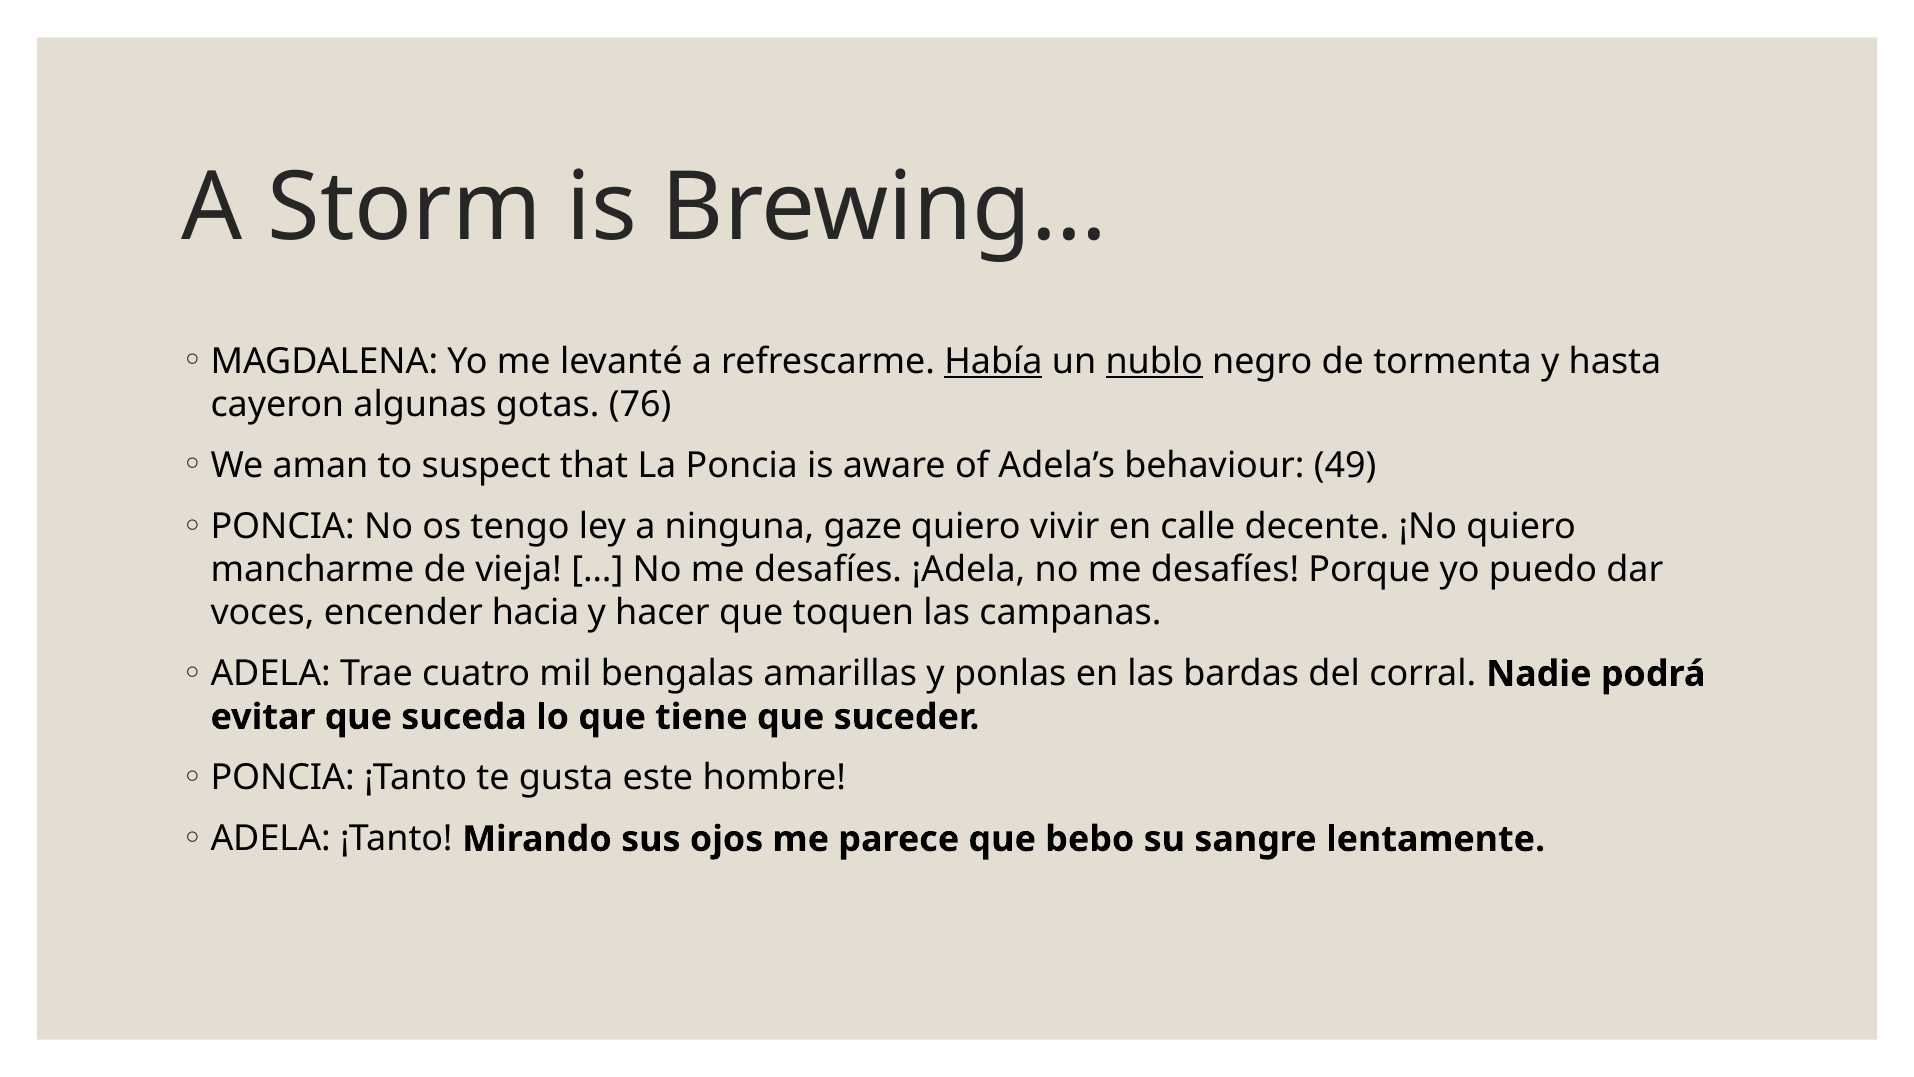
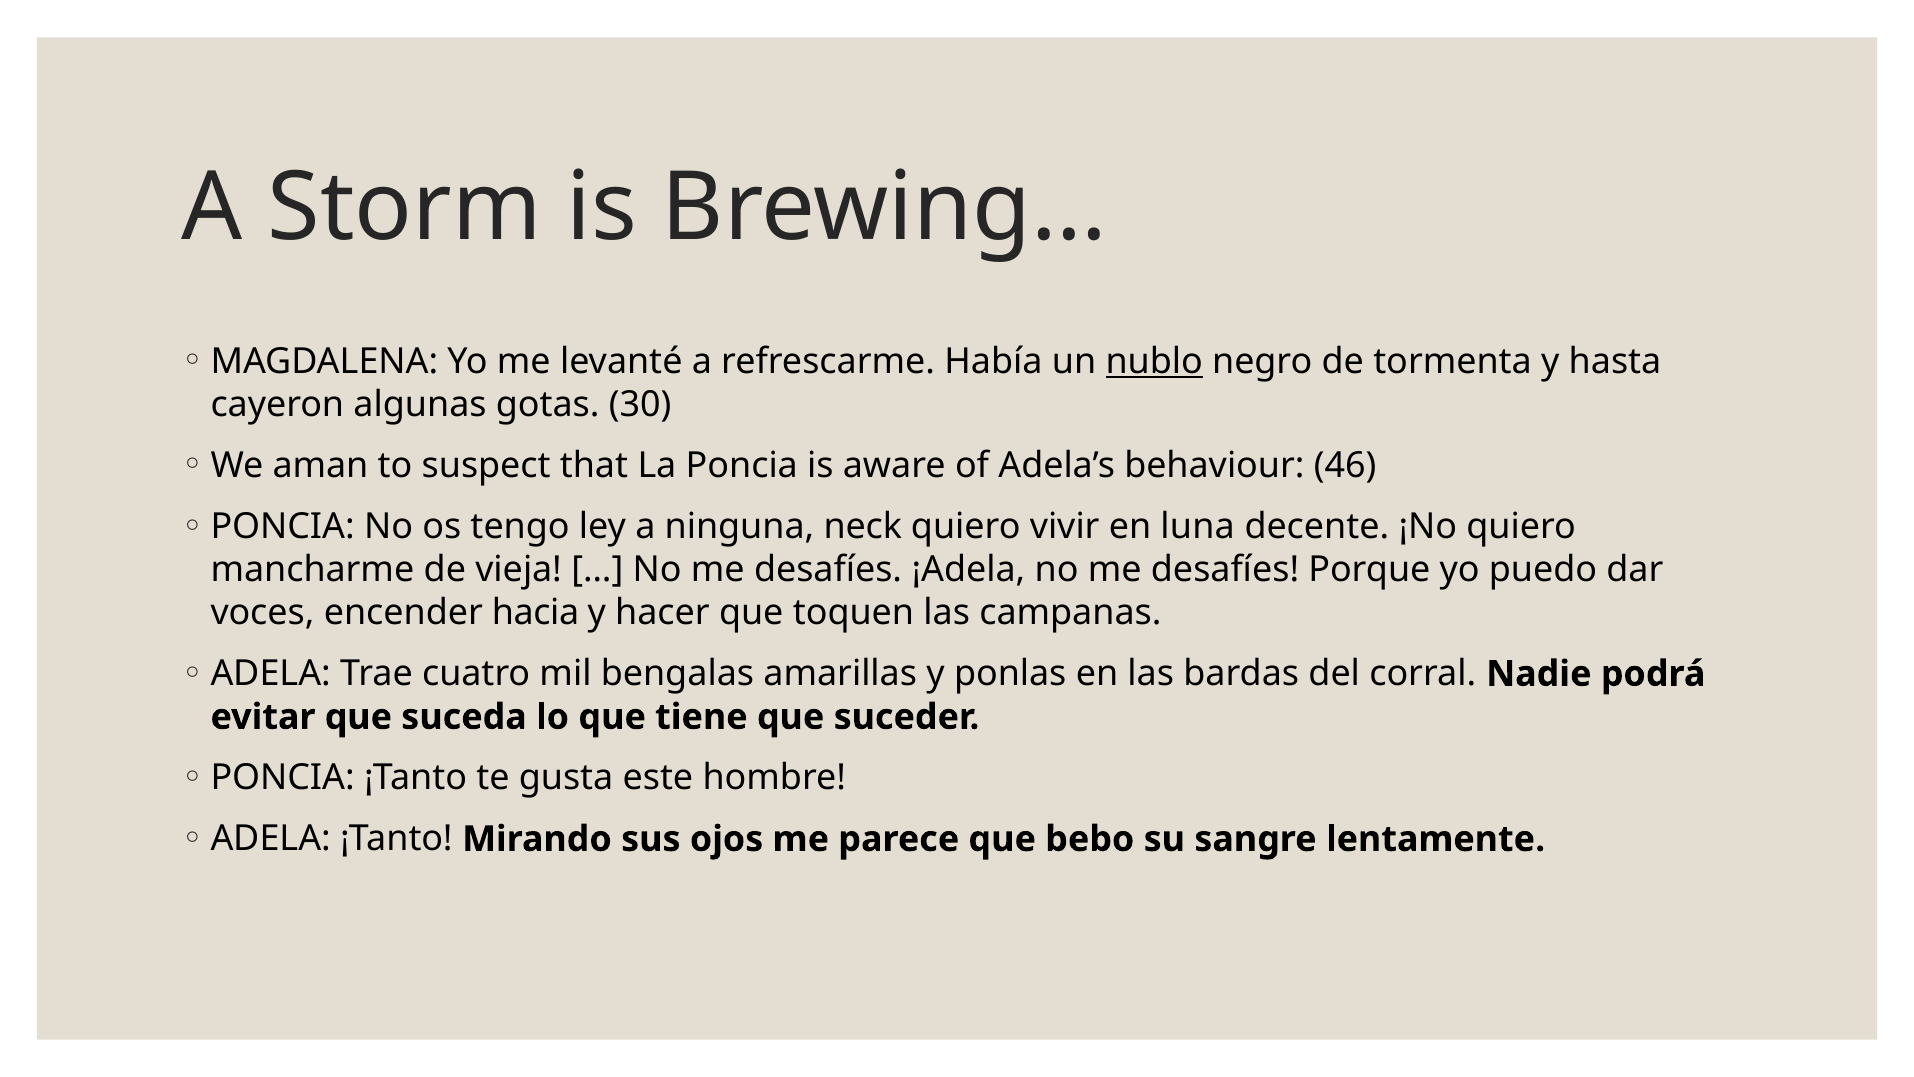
Había underline: present -> none
76: 76 -> 30
49: 49 -> 46
gaze: gaze -> neck
calle: calle -> luna
